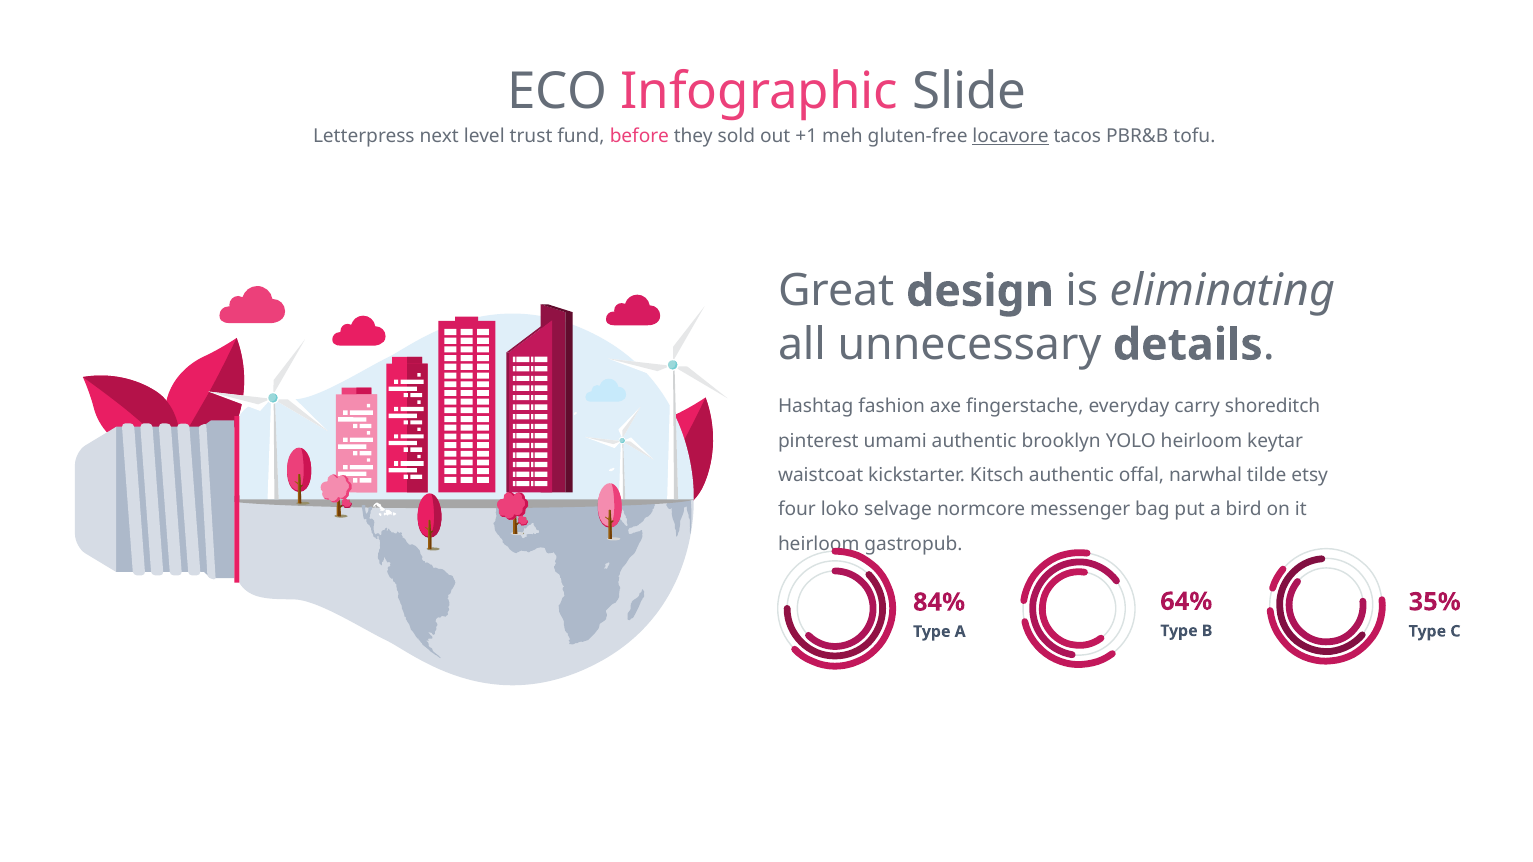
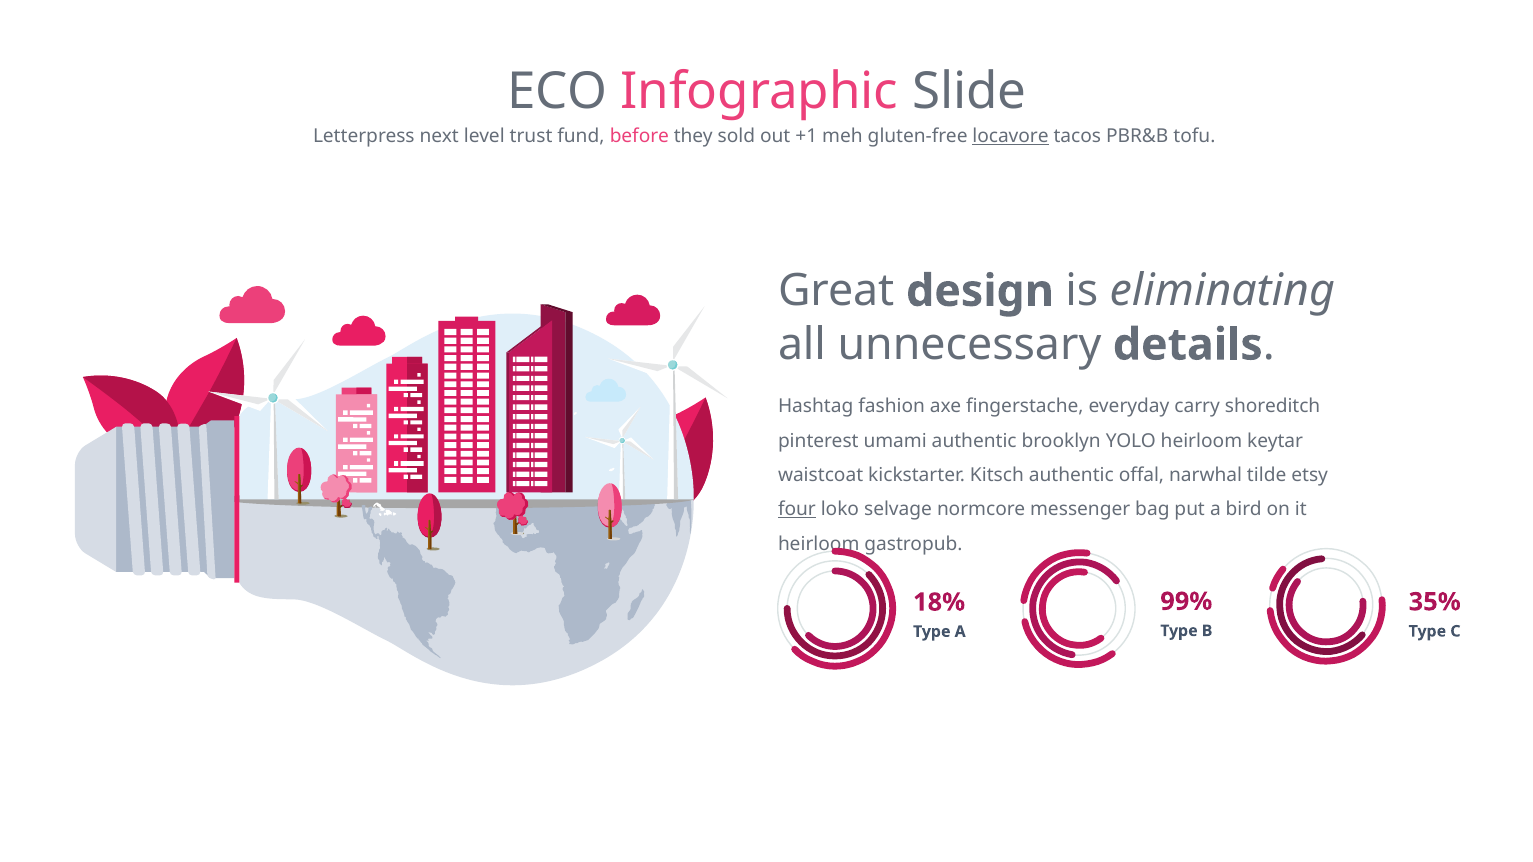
four underline: none -> present
64%: 64% -> 99%
84%: 84% -> 18%
